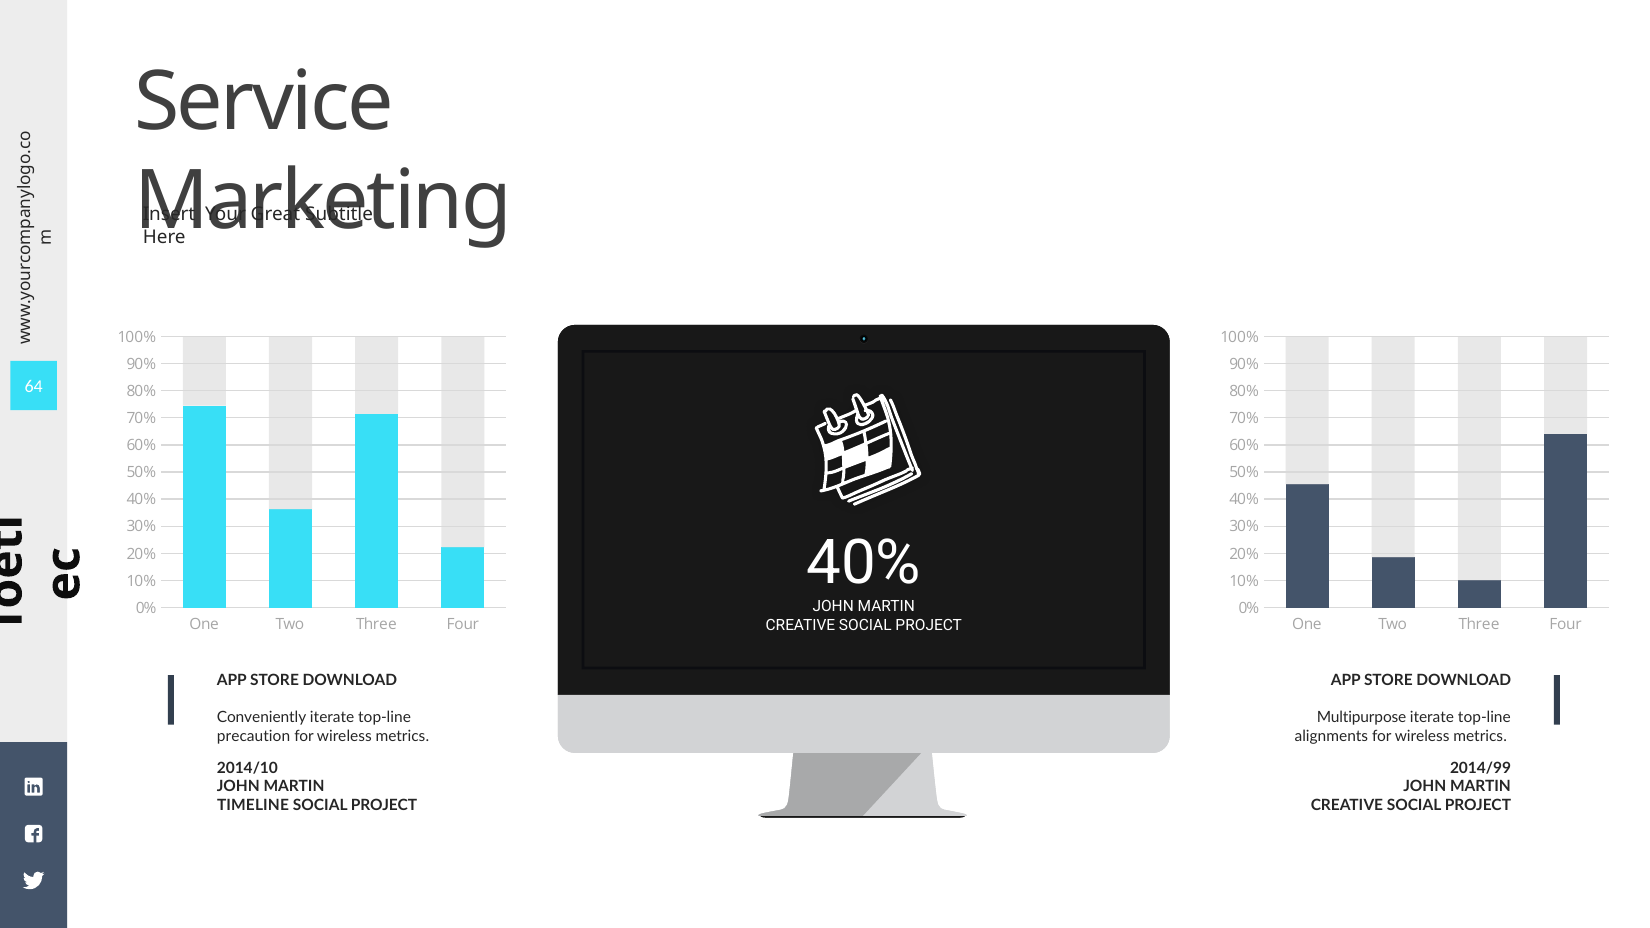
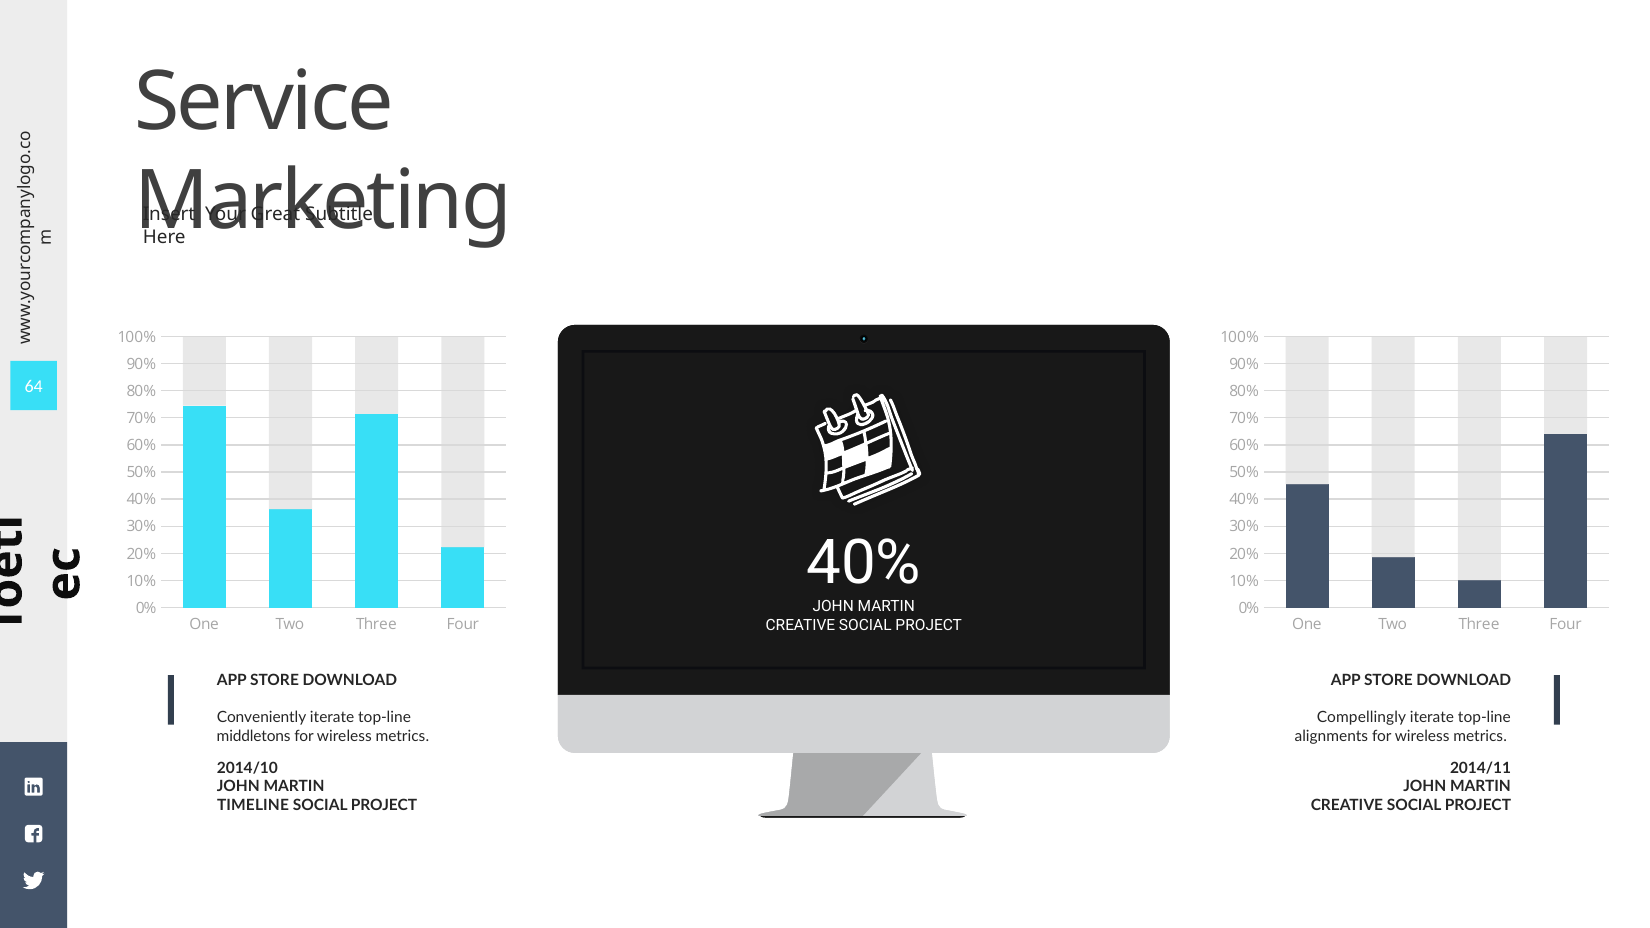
Multipurpose: Multipurpose -> Compellingly
precaution: precaution -> middletons
2014/99: 2014/99 -> 2014/11
